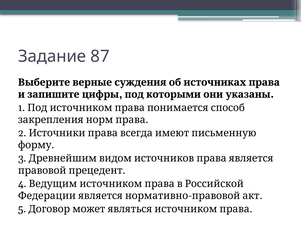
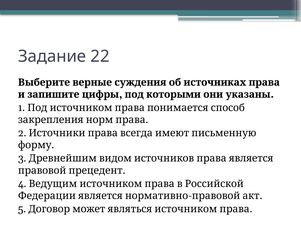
87: 87 -> 22
